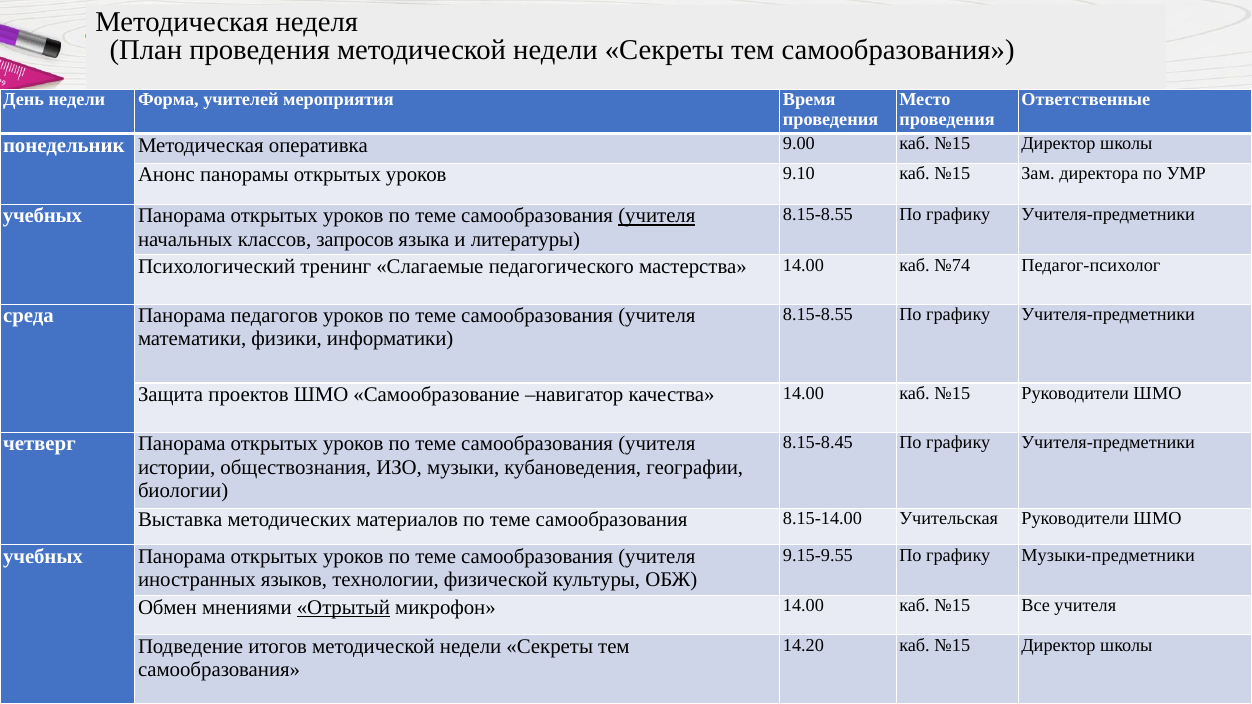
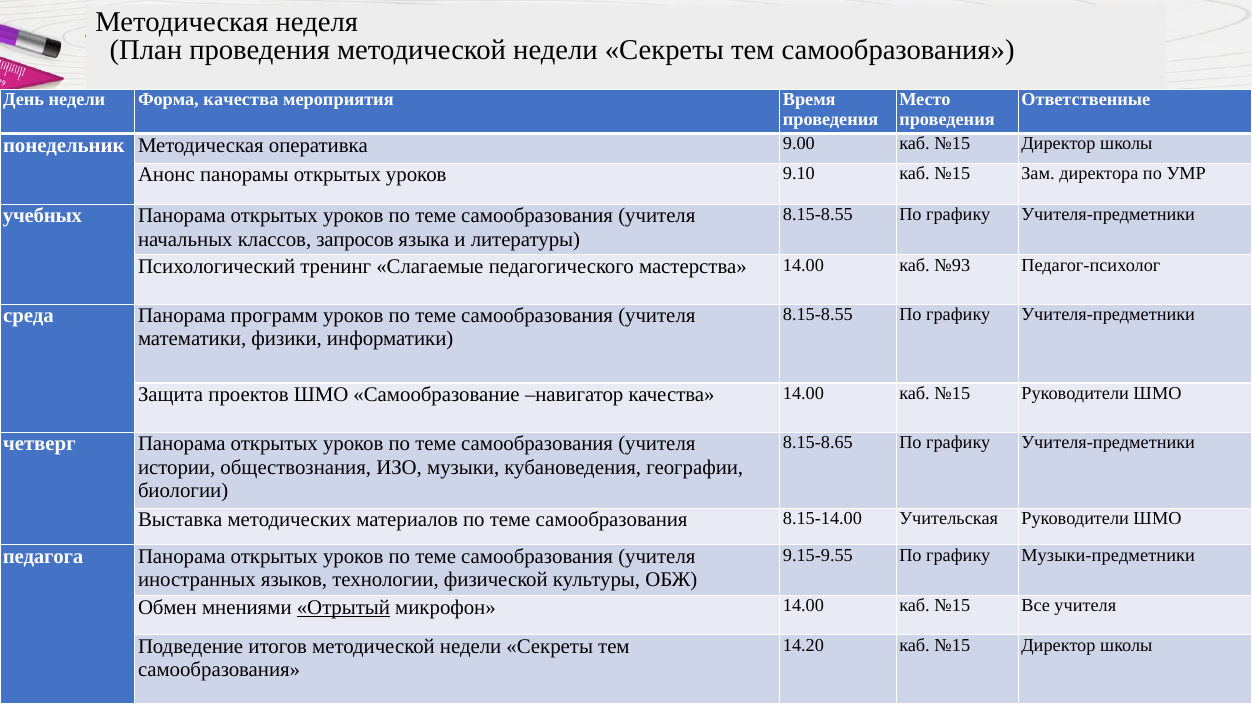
Форма учителей: учителей -> качества
учителя at (657, 216) underline: present -> none
№74: №74 -> №93
педагогов: педагогов -> программ
8.15-8.45: 8.15-8.45 -> 8.15-8.65
учебных at (43, 557): учебных -> педагога
